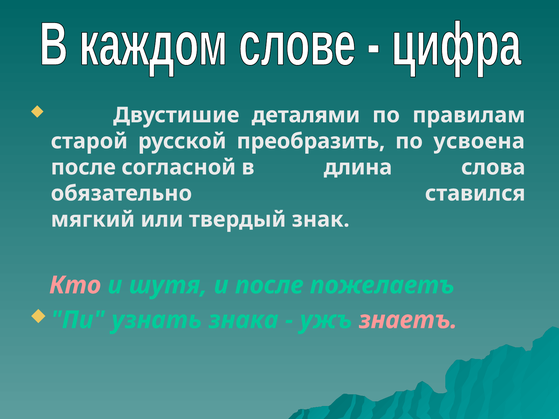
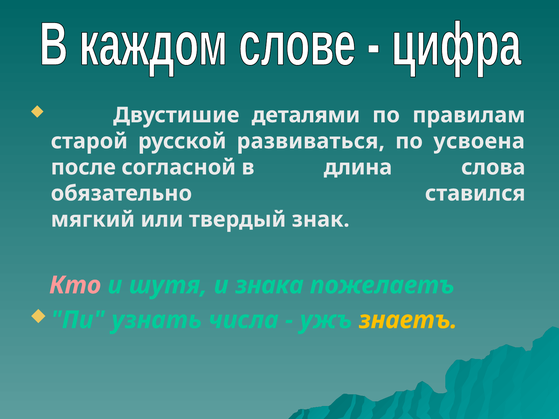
преобразить: преобразить -> развиваться
и после: после -> знака
знака: знака -> числа
знаетъ colour: pink -> yellow
